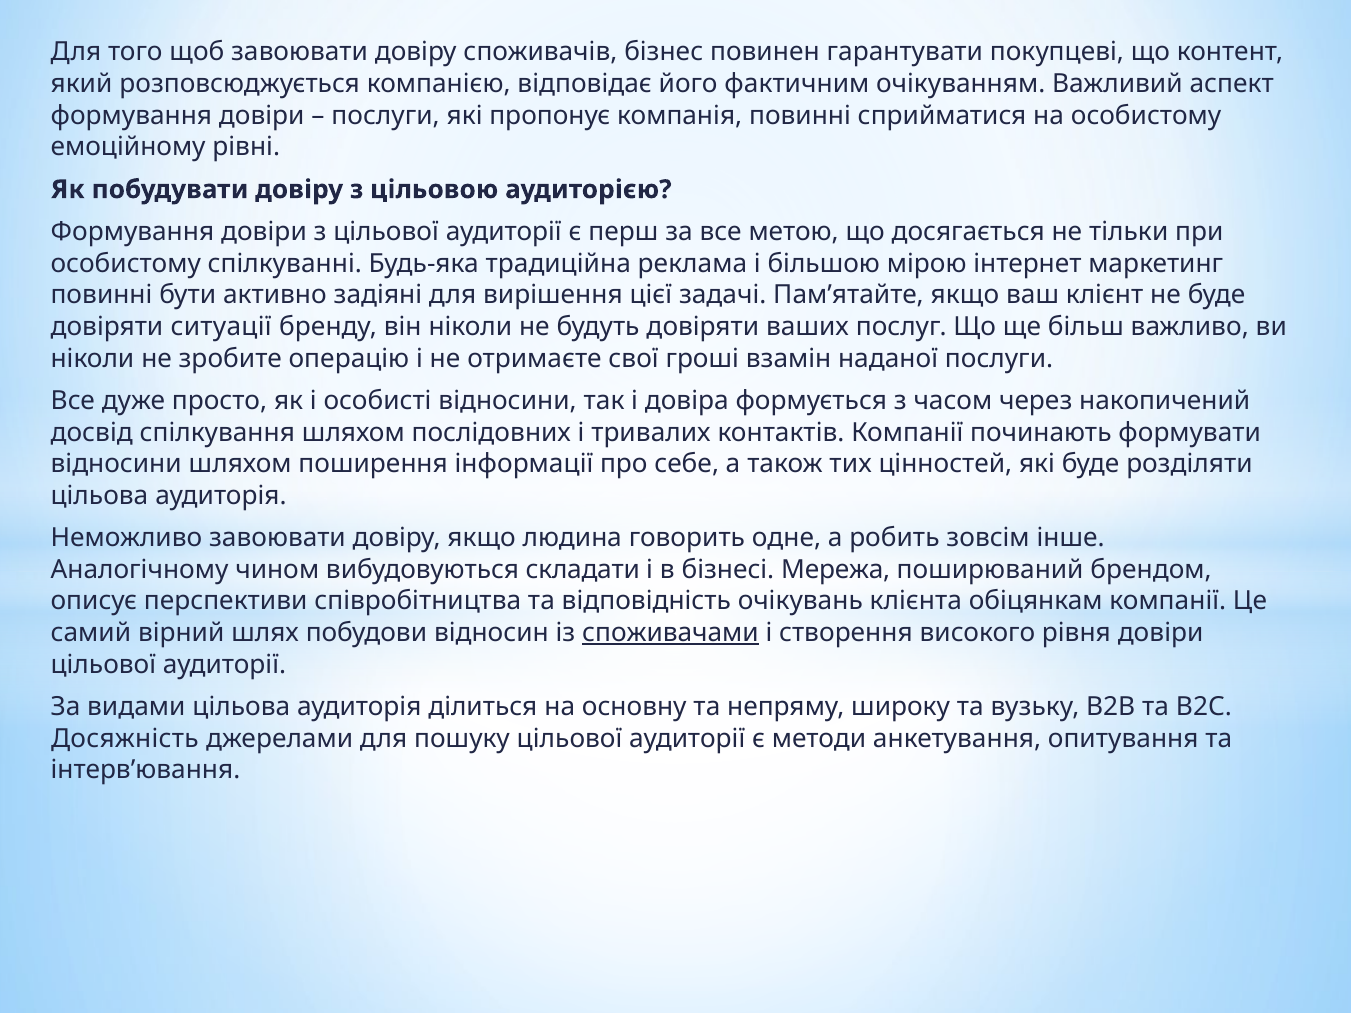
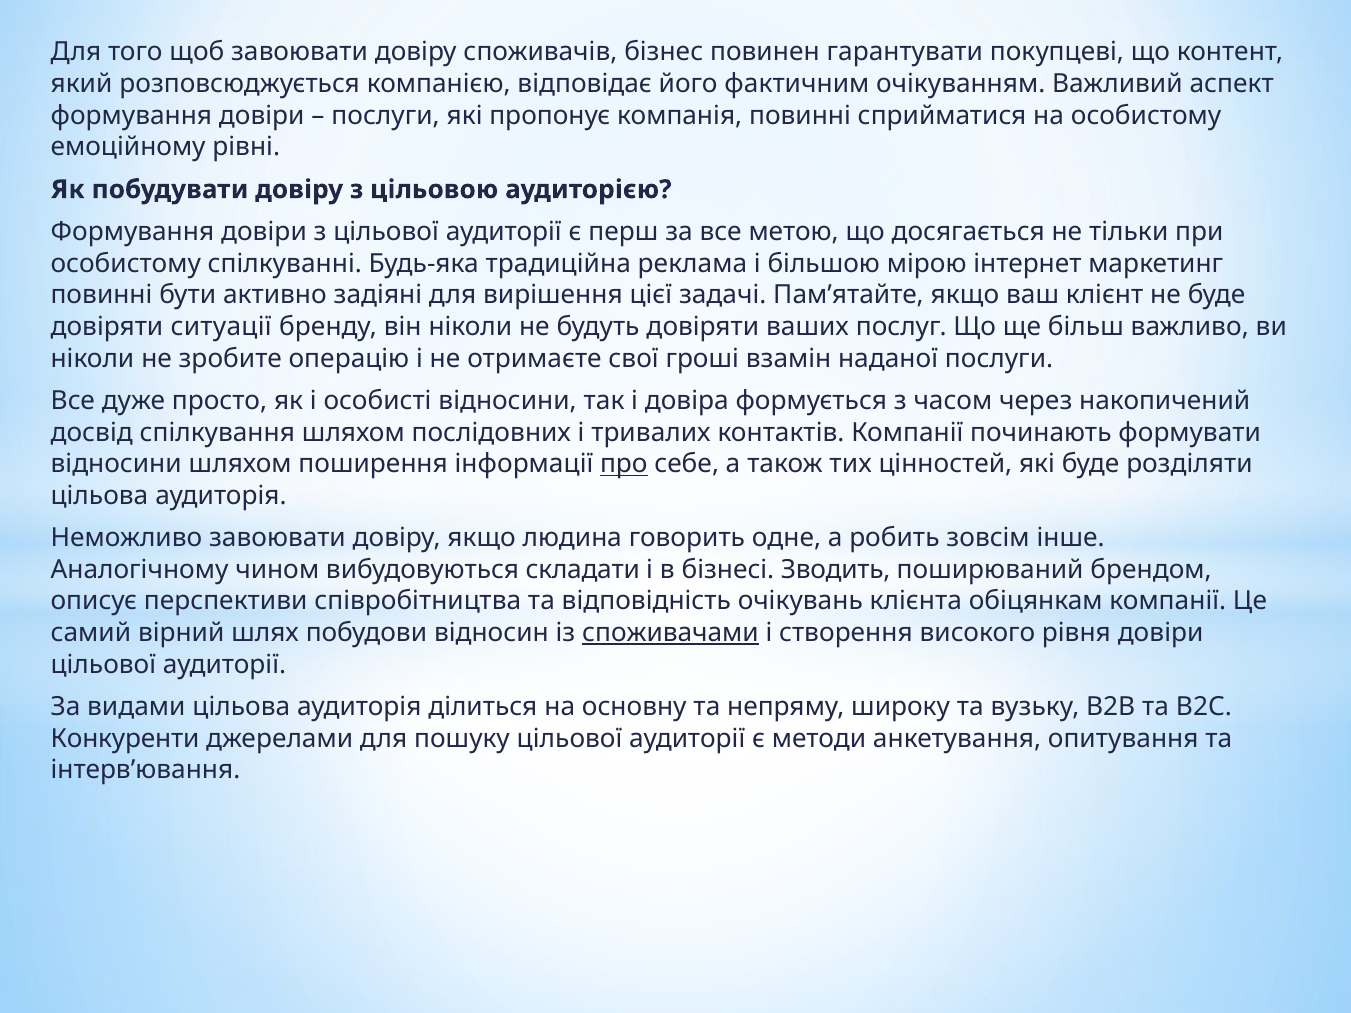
про underline: none -> present
Мережа: Мережа -> Зводить
Досяжність: Досяжність -> Конкуренти
